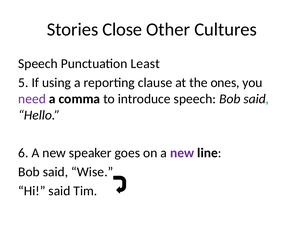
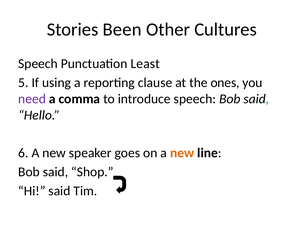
Close: Close -> Been
new at (182, 153) colour: purple -> orange
Wise: Wise -> Shop
